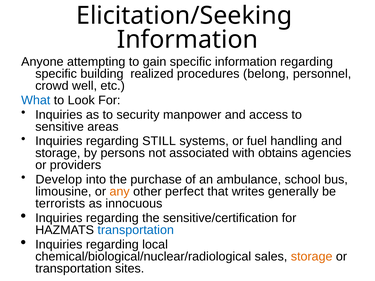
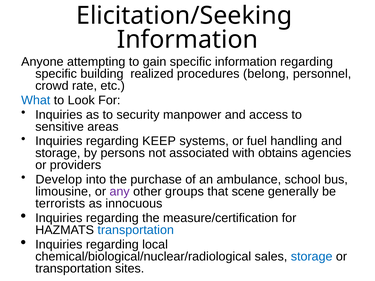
well: well -> rate
STILL: STILL -> KEEP
any colour: orange -> purple
perfect: perfect -> groups
writes: writes -> scene
sensitive/certification: sensitive/certification -> measure/certification
storage at (312, 257) colour: orange -> blue
